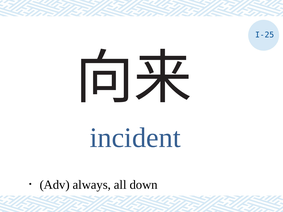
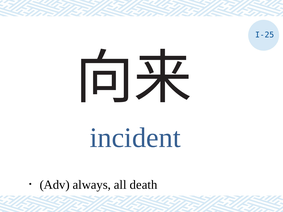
down: down -> death
